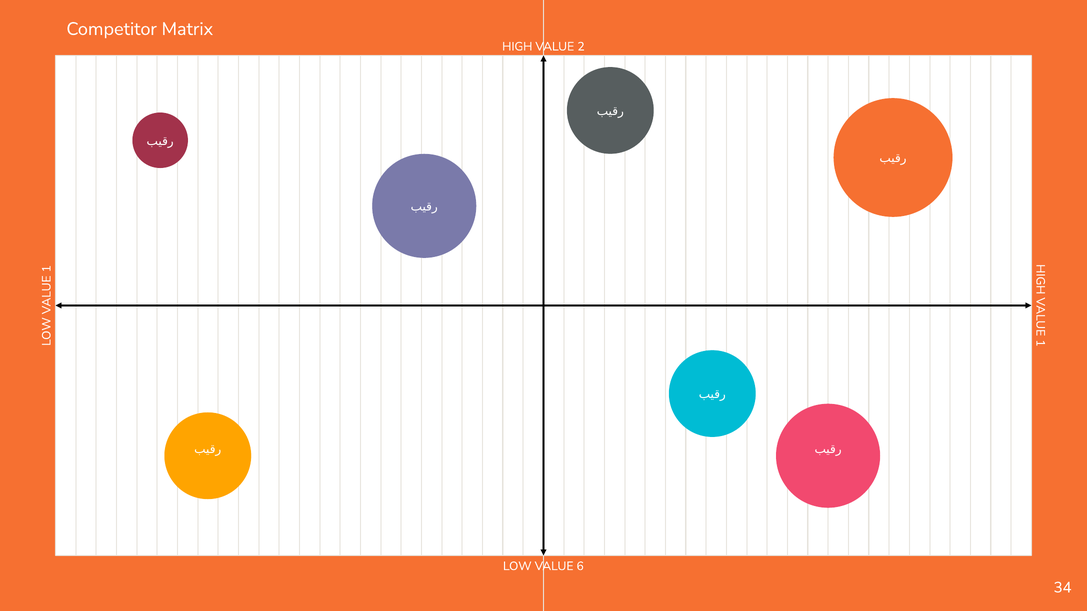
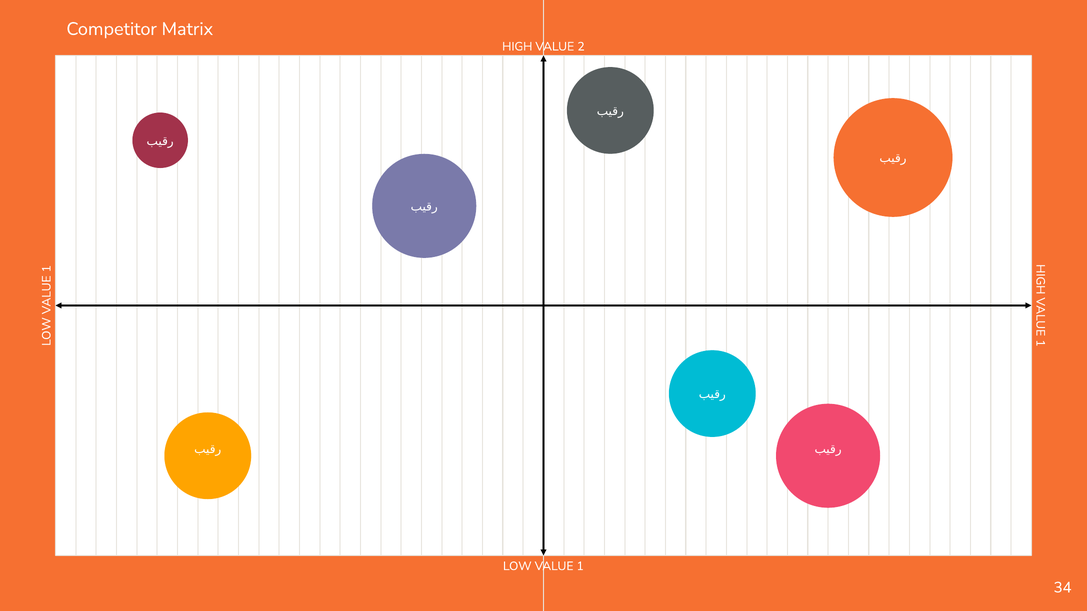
VALUE 6: 6 -> 1
